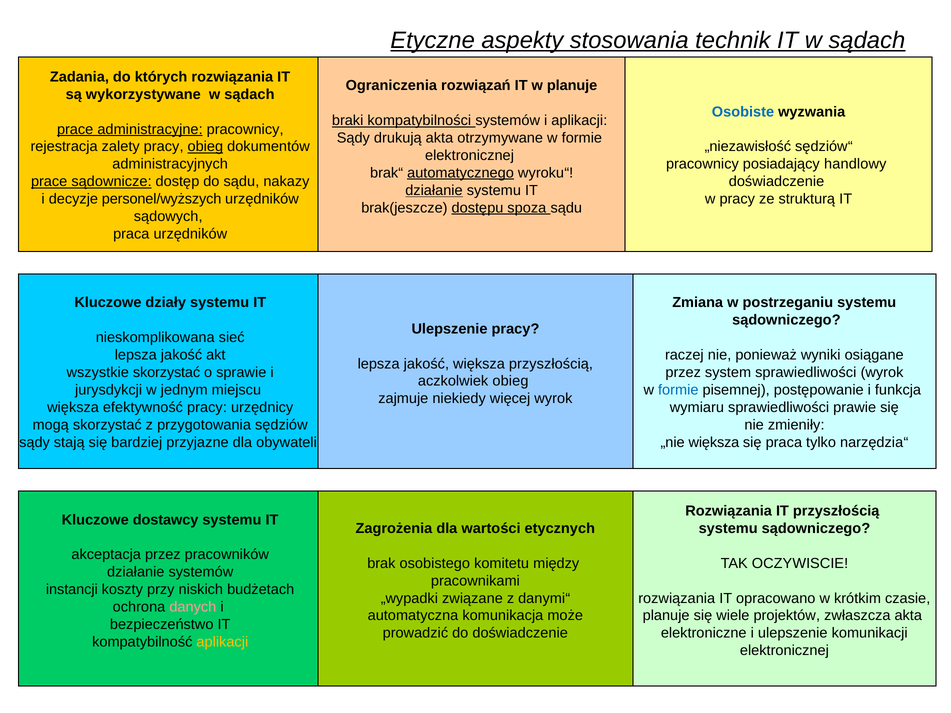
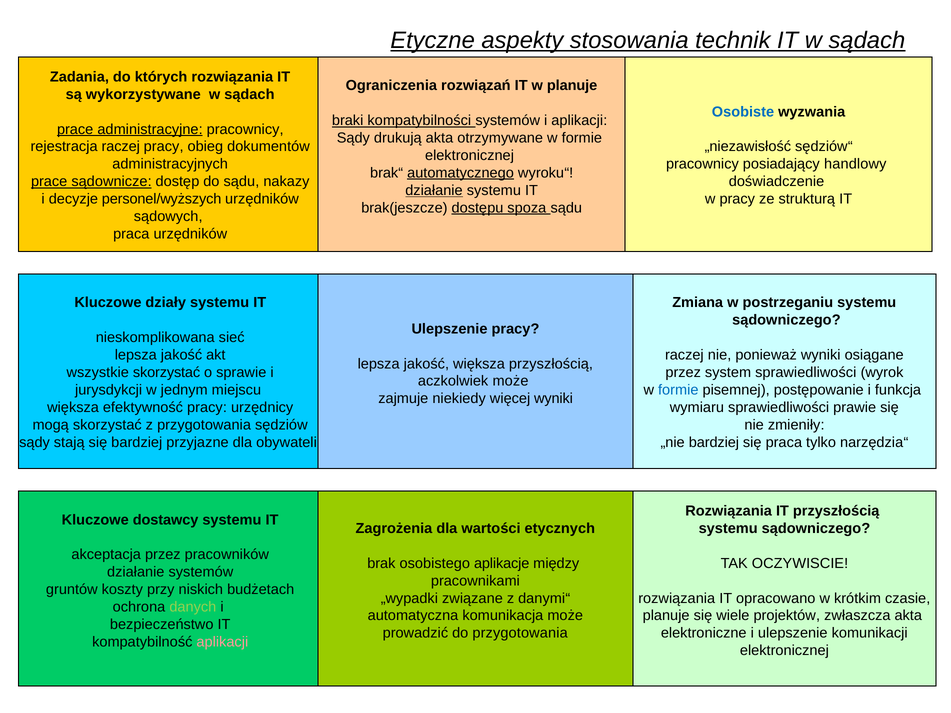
rejestracja zalety: zalety -> raczej
obieg at (205, 147) underline: present -> none
aczkolwiek obieg: obieg -> może
więcej wyrok: wyrok -> wyniki
„nie większa: większa -> bardziej
komitetu: komitetu -> aplikacje
instancji: instancji -> gruntów
danych colour: pink -> light green
do doświadczenie: doświadczenie -> przygotowania
aplikacji at (222, 642) colour: yellow -> pink
